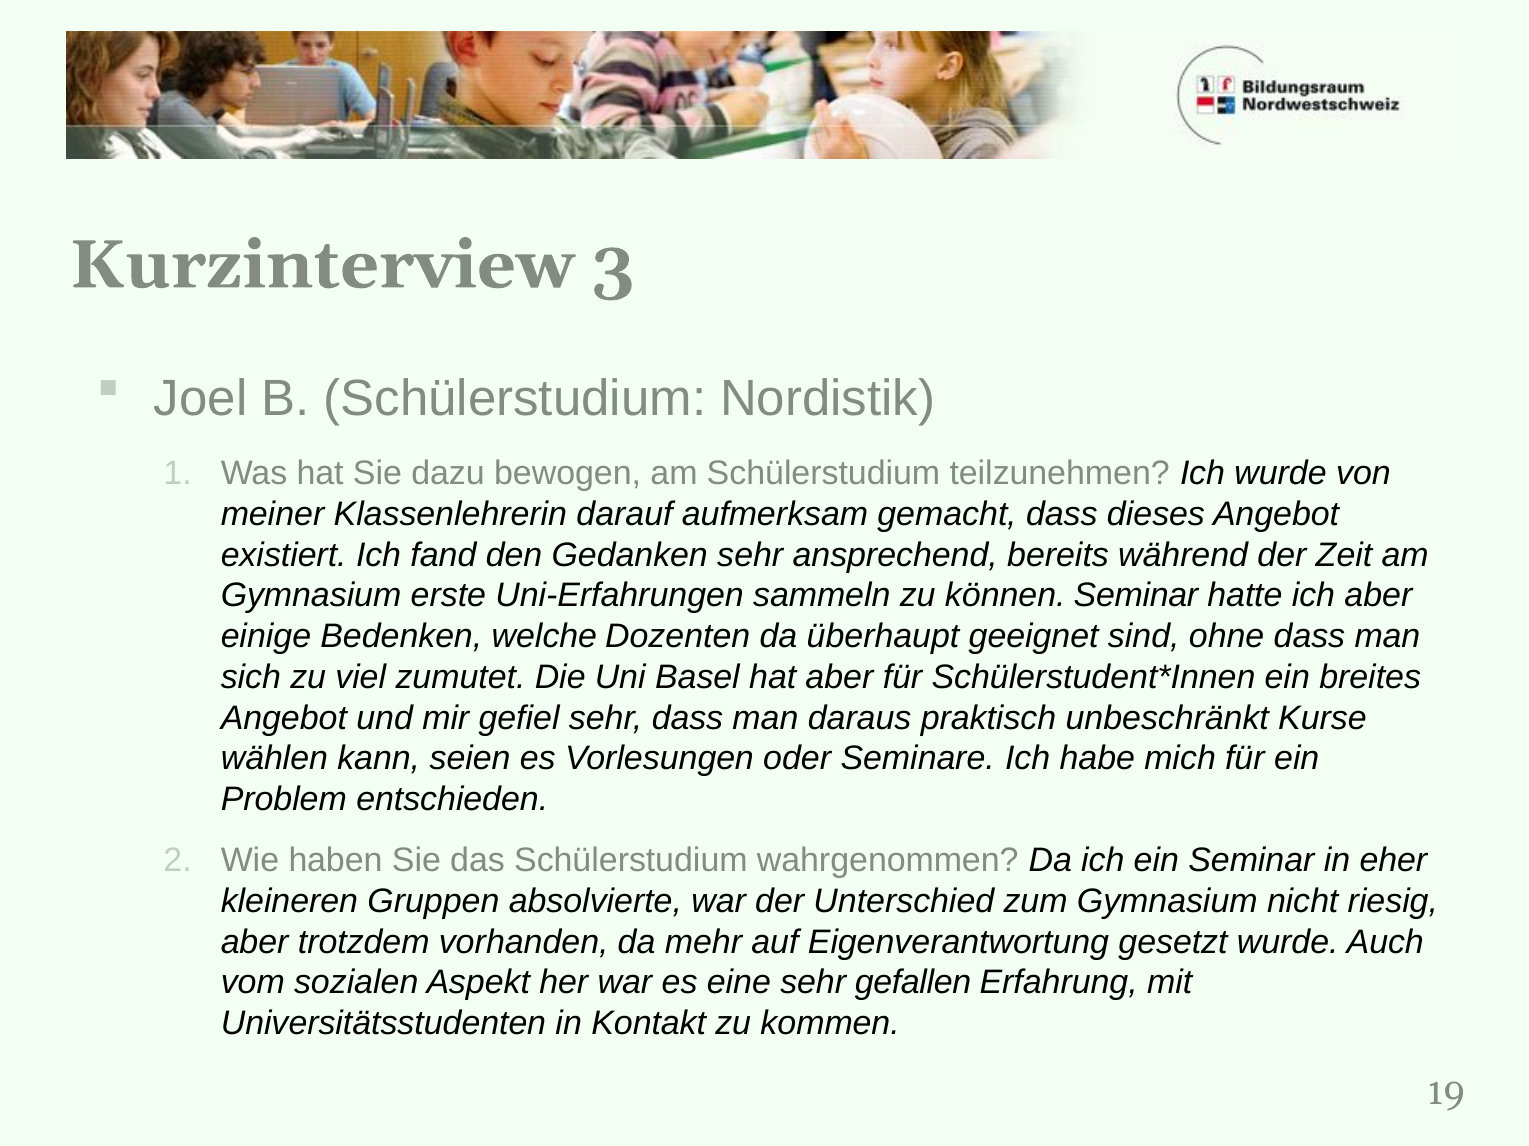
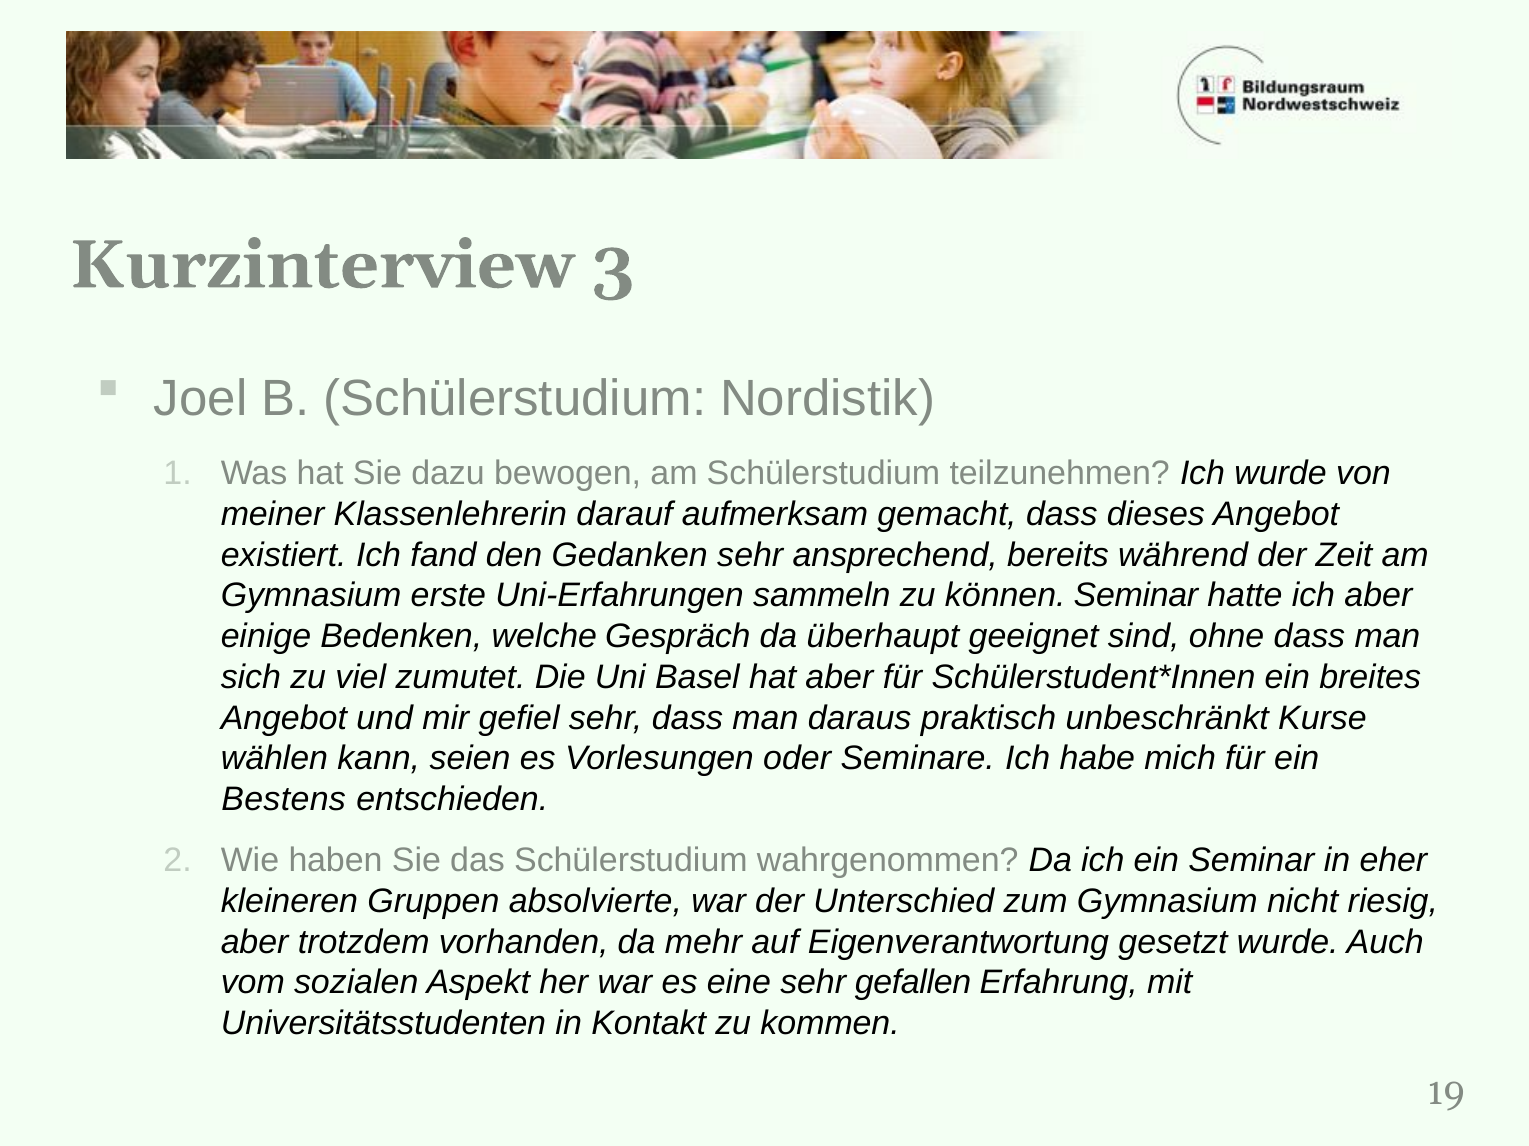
Dozenten: Dozenten -> Gespräch
Problem: Problem -> Bestens
